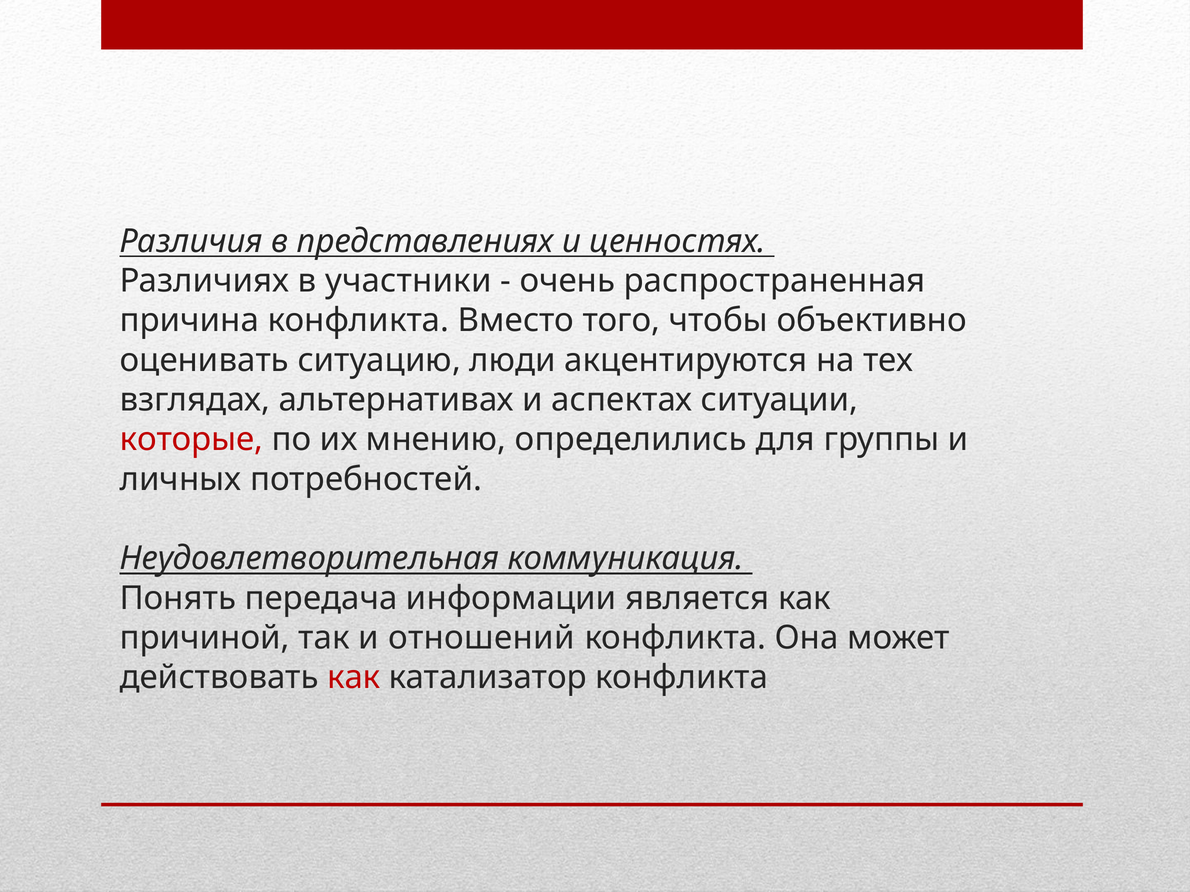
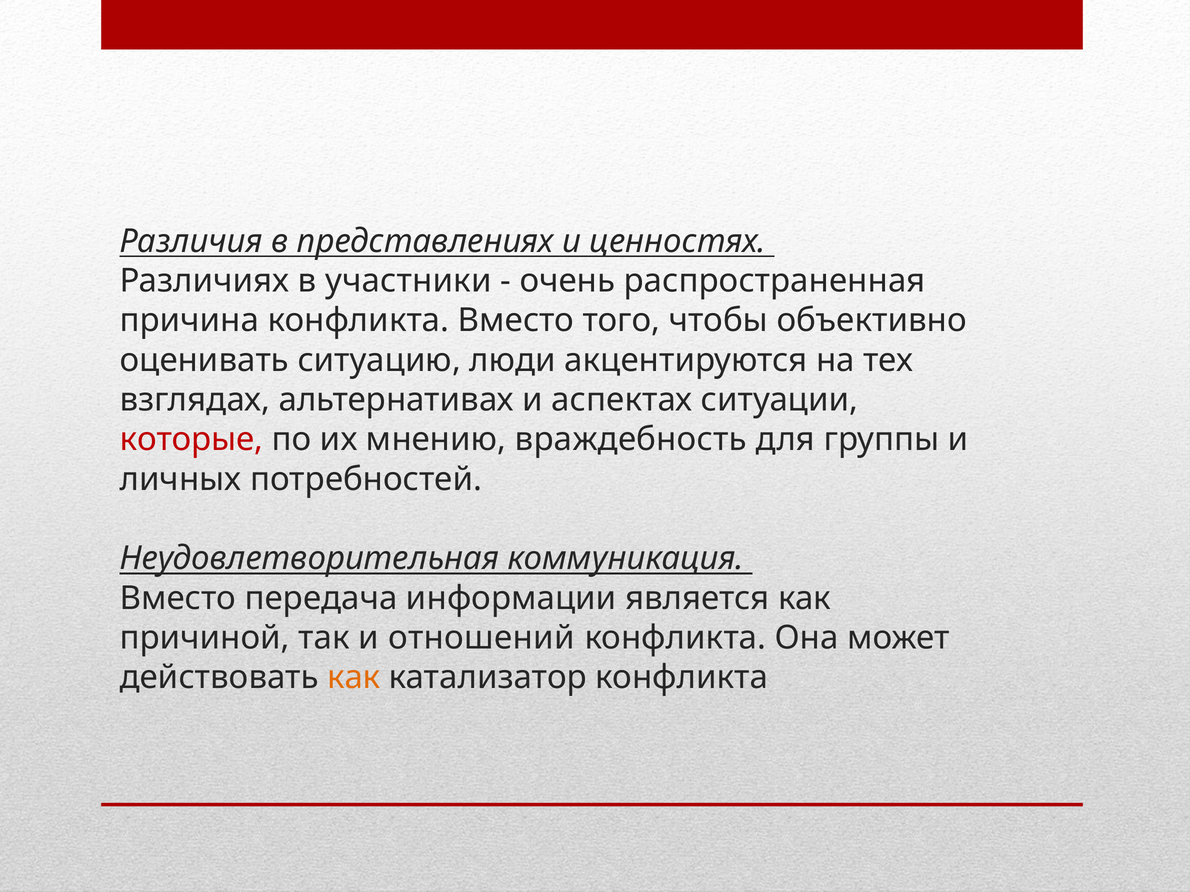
определились: определились -> враждебность
Понять at (178, 598): Понять -> Вместо
как at (354, 678) colour: red -> orange
